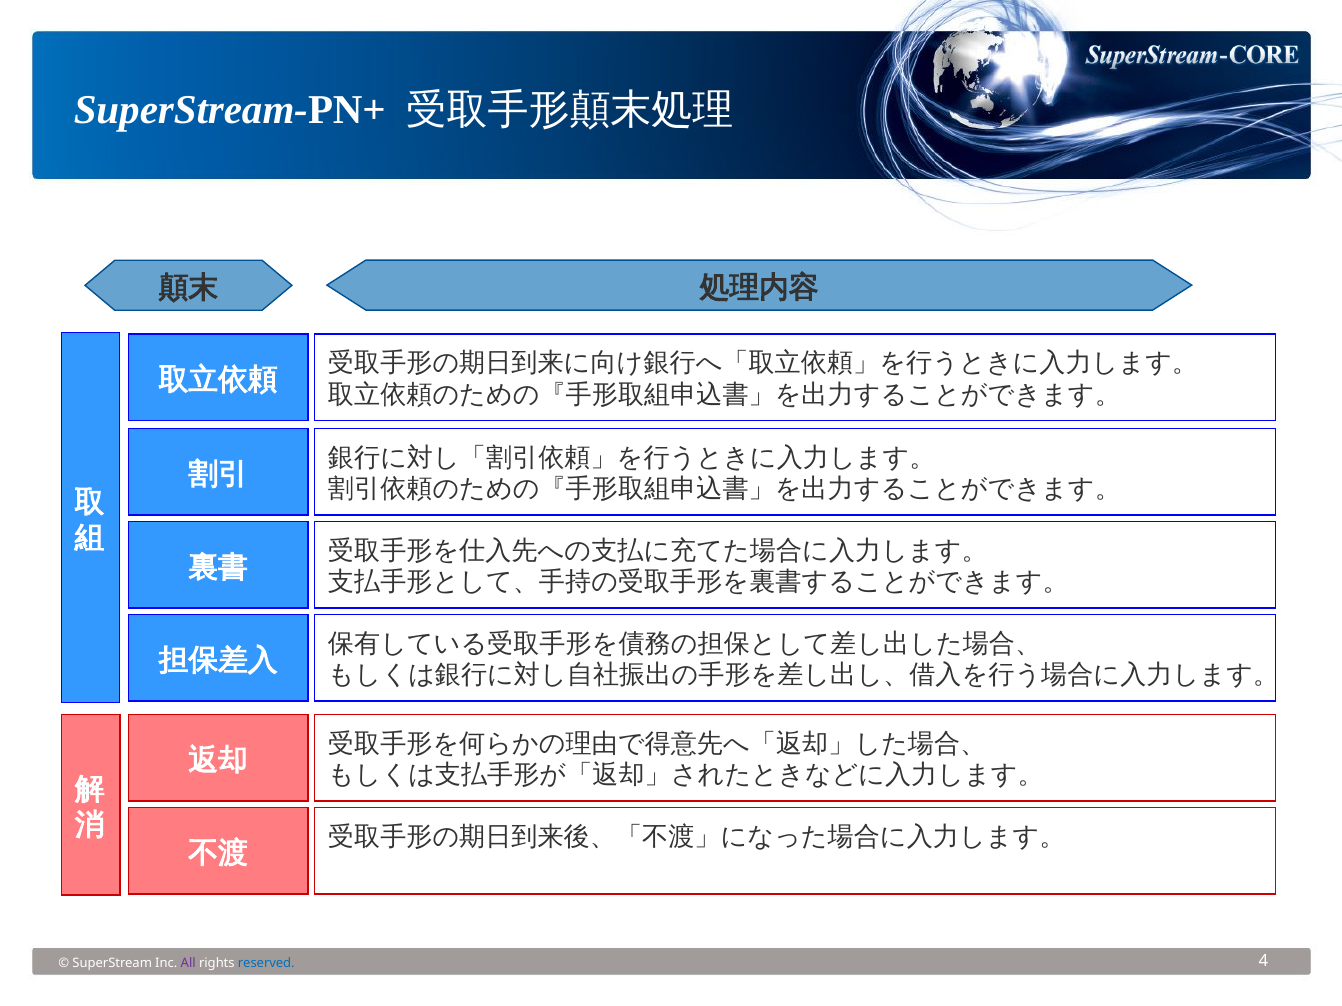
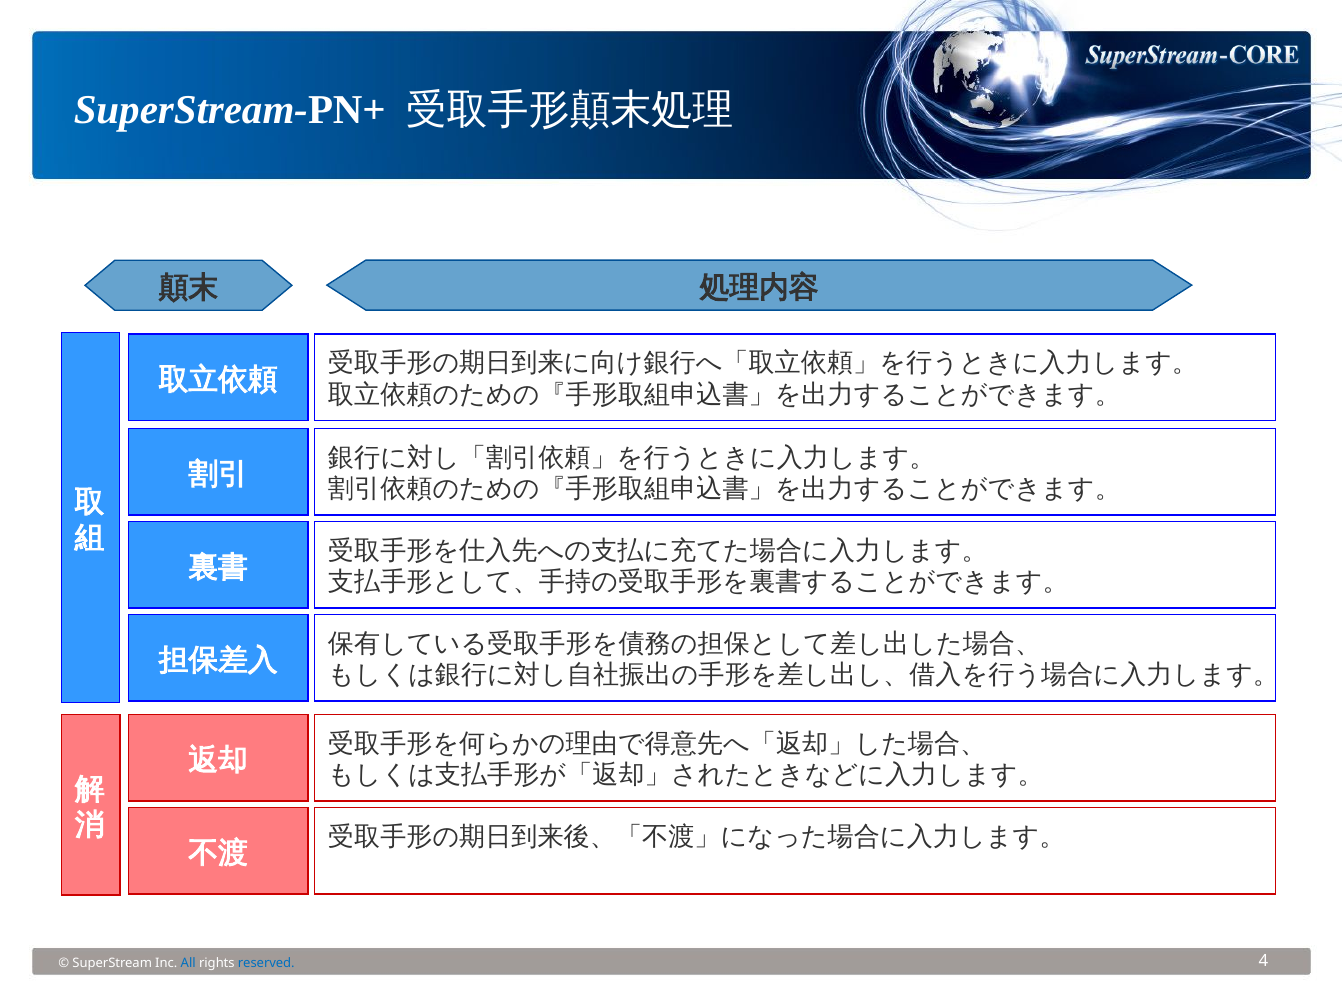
All colour: purple -> blue
